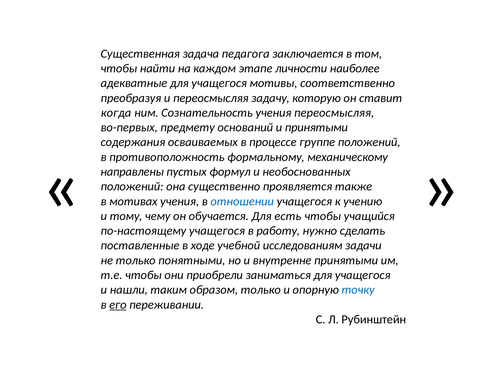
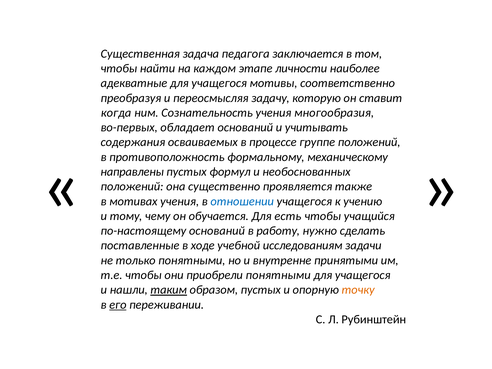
учения переосмысляя: переосмысляя -> многообразия
предмету: предмету -> обладает
и принятыми: принятыми -> учитывать
по-настоящему учащегося: учащегося -> оснований
приобрели заниматься: заниматься -> понятными
таким underline: none -> present
образом только: только -> пустых
точку colour: blue -> orange
